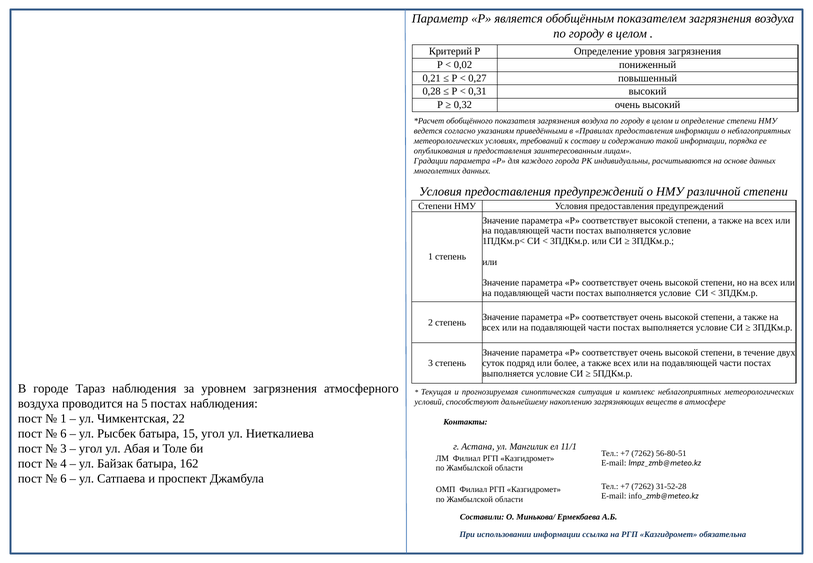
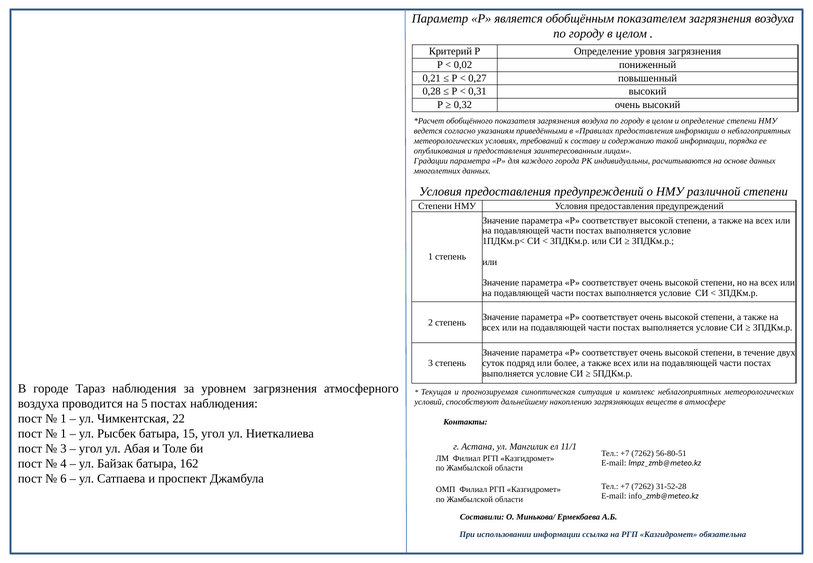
6 at (63, 434): 6 -> 1
